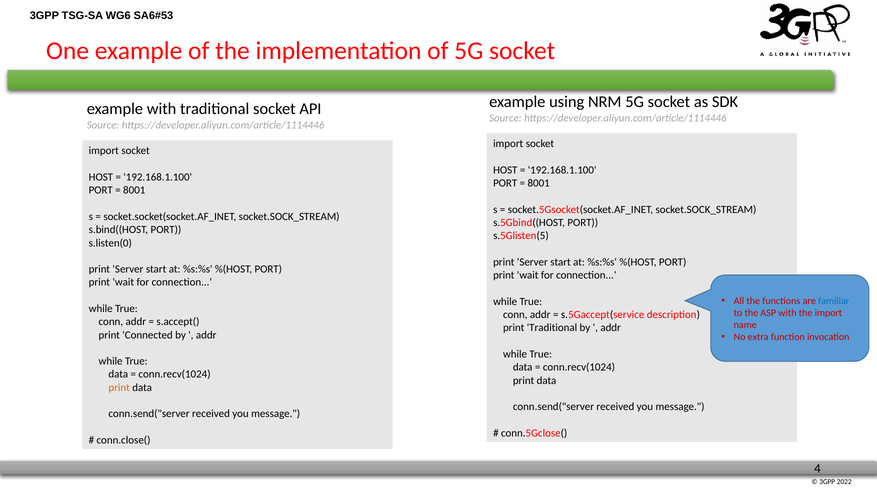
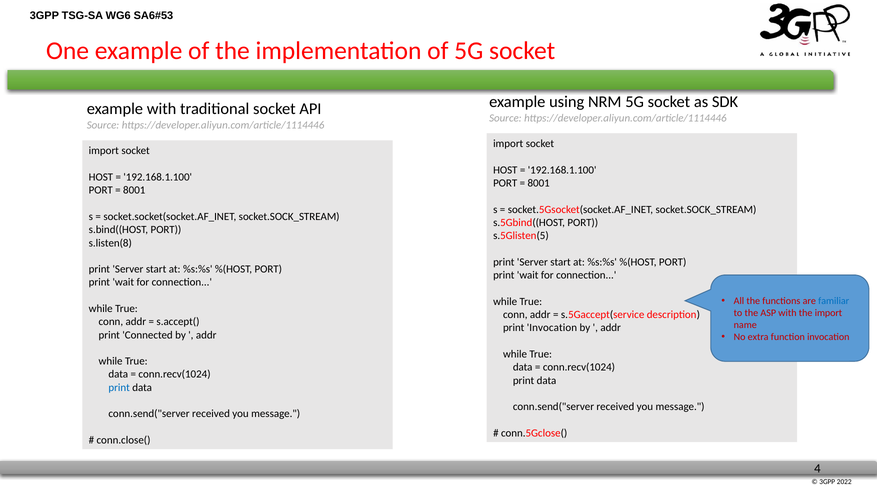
s.listen(0: s.listen(0 -> s.listen(8
print Traditional: Traditional -> Invocation
print at (119, 388) colour: orange -> blue
